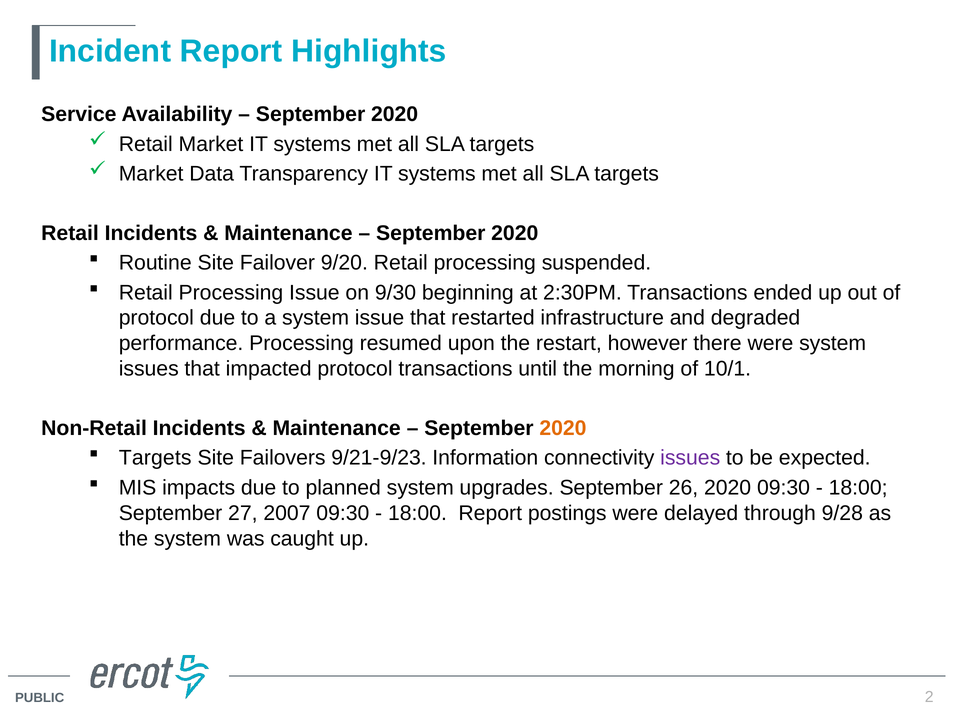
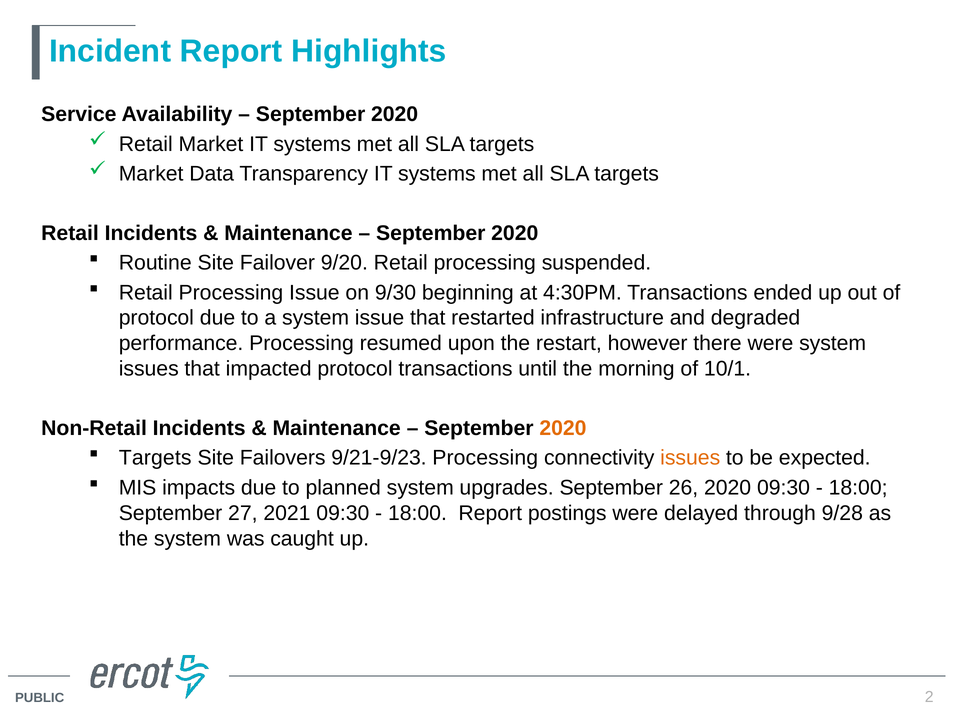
2:30PM: 2:30PM -> 4:30PM
9/21-9/23 Information: Information -> Processing
issues at (690, 458) colour: purple -> orange
2007: 2007 -> 2021
